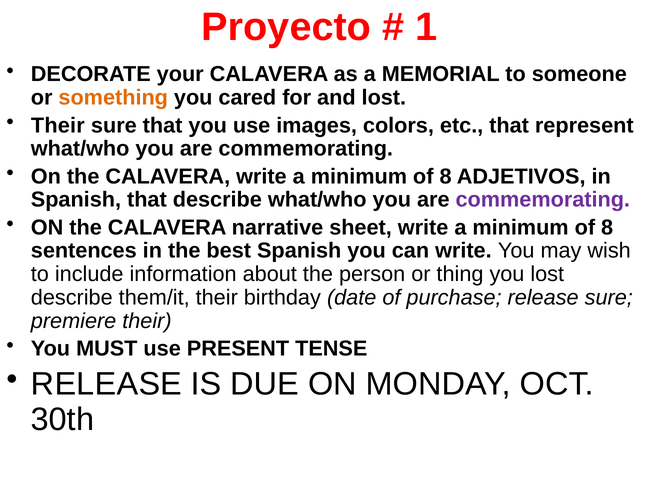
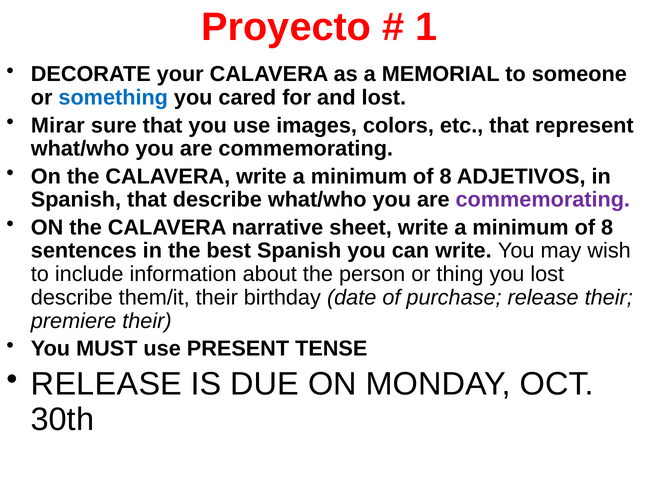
something colour: orange -> blue
Their at (58, 126): Their -> Mirar
release sure: sure -> their
